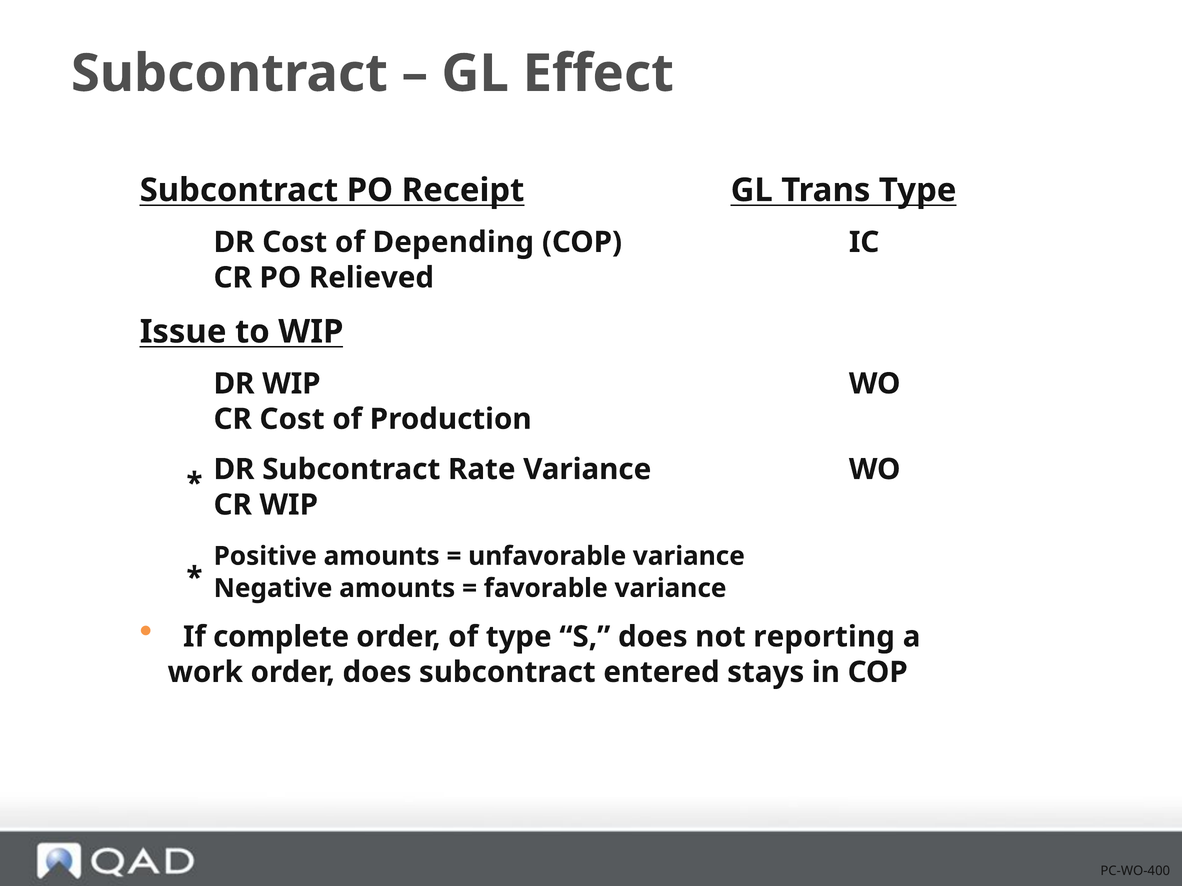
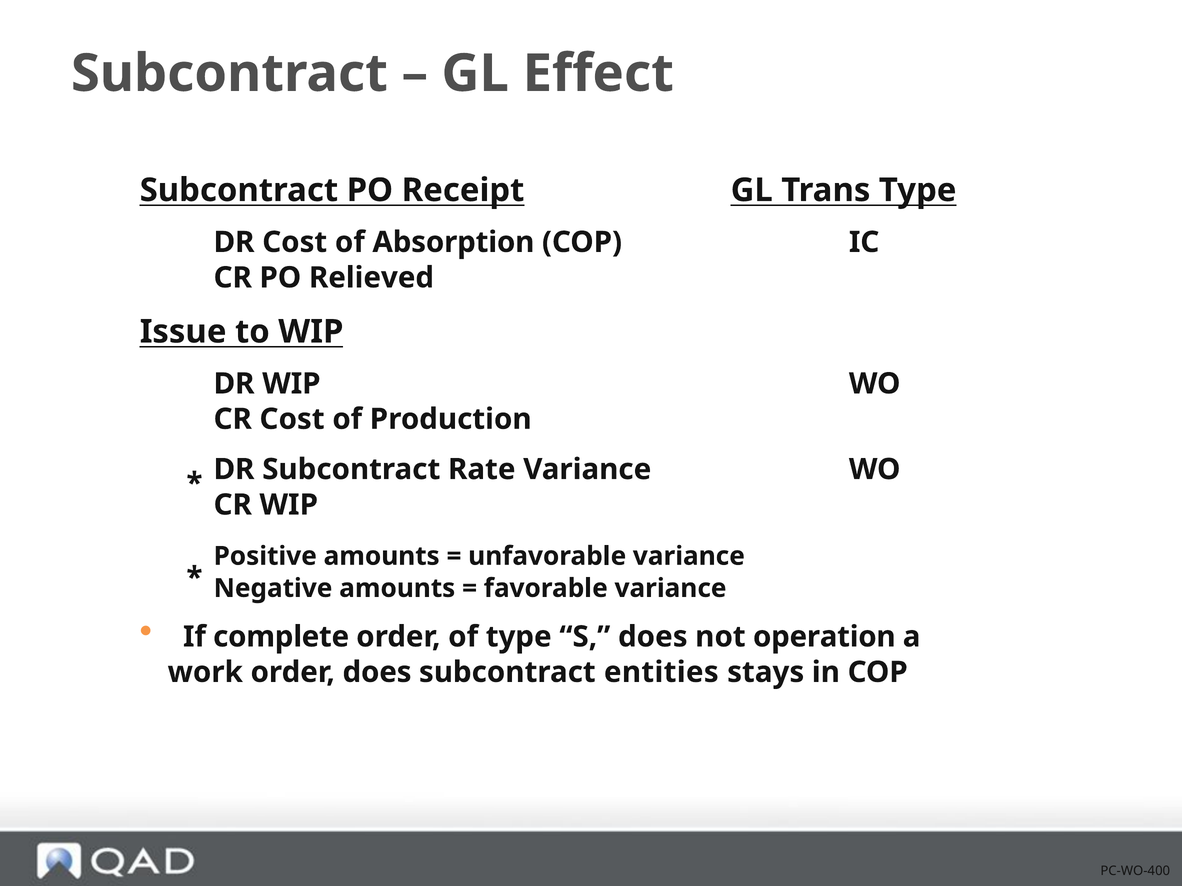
Depending: Depending -> Absorption
reporting: reporting -> operation
entered: entered -> entities
